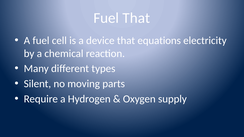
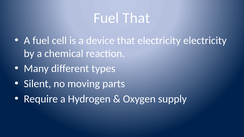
that equations: equations -> electricity
